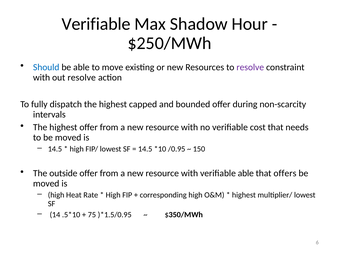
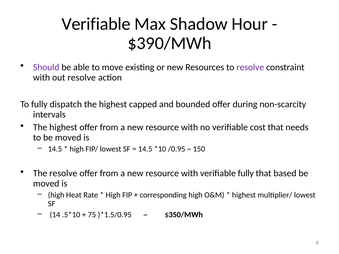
$250/MWh: $250/MWh -> $390/MWh
Should colour: blue -> purple
The outside: outside -> resolve
verifiable able: able -> fully
offers: offers -> based
